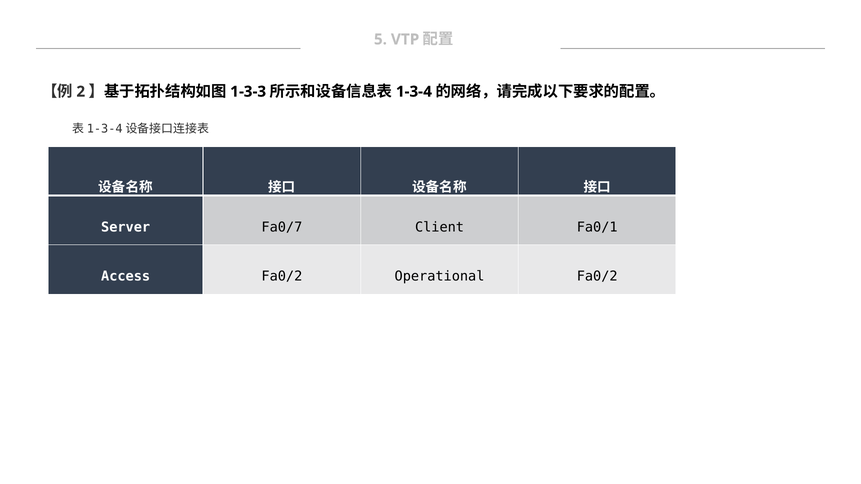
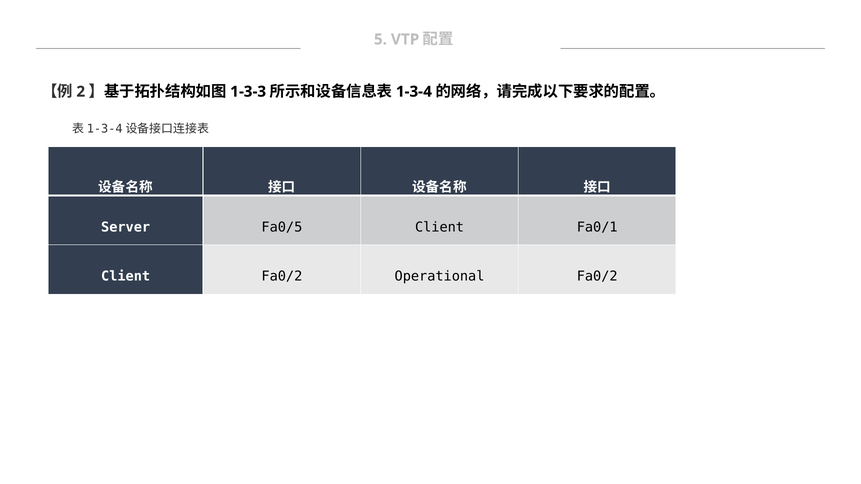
Fa0/7: Fa0/7 -> Fa0/5
Access at (126, 277): Access -> Client
